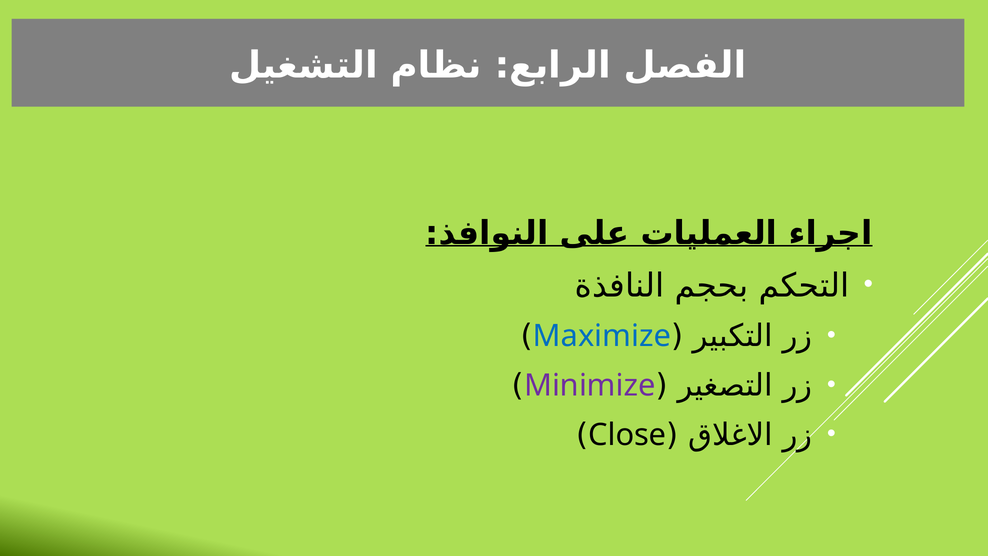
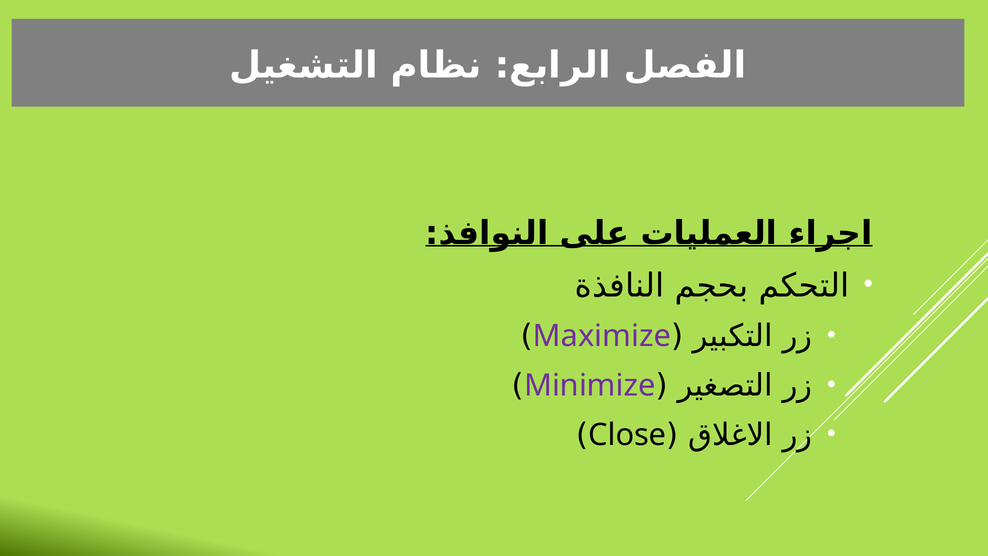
Maximize colour: blue -> purple
